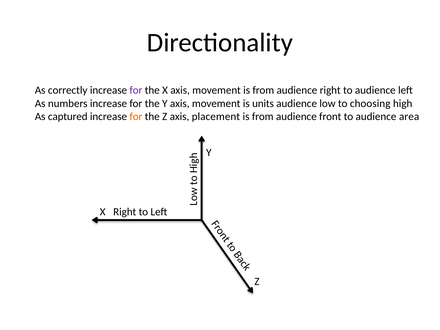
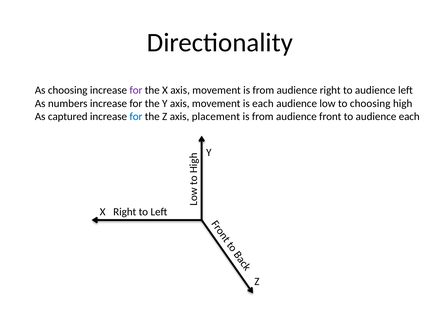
As correctly: correctly -> choosing
is units: units -> each
for at (136, 117) colour: orange -> blue
audience area: area -> each
